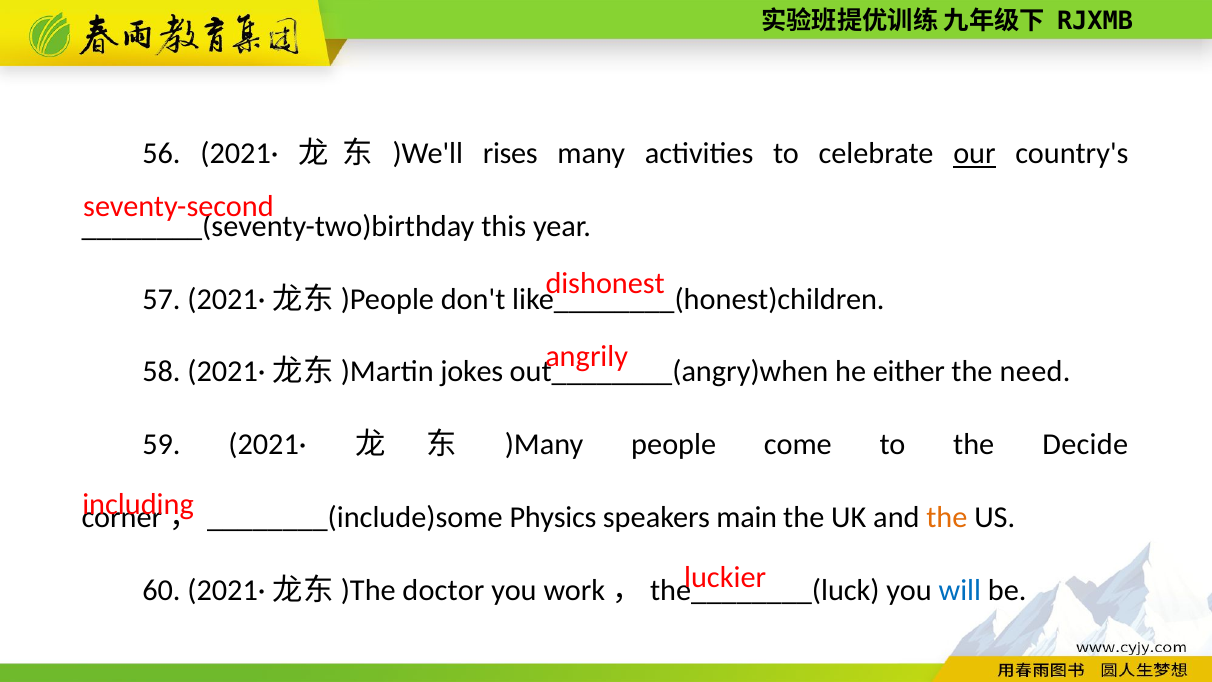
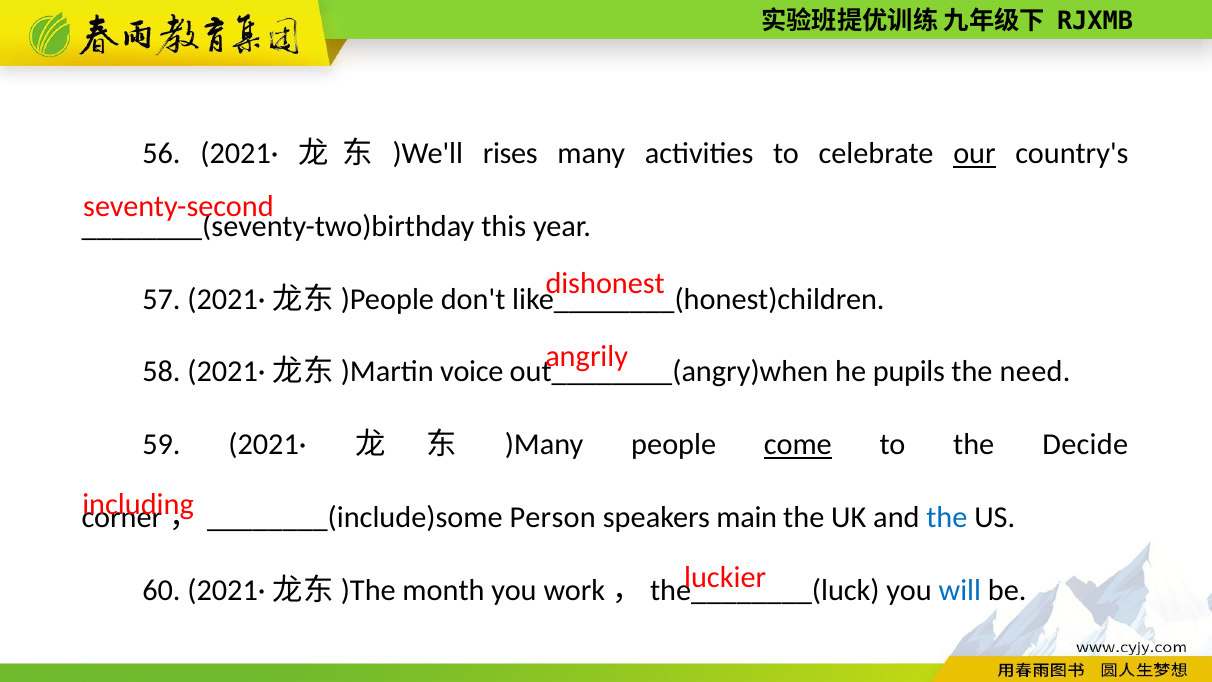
jokes: jokes -> voice
either: either -> pupils
come underline: none -> present
Physics: Physics -> Person
the at (947, 517) colour: orange -> blue
doctor: doctor -> month
